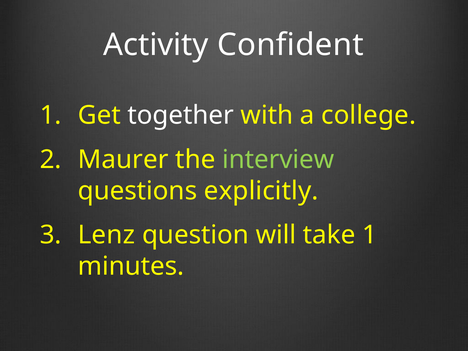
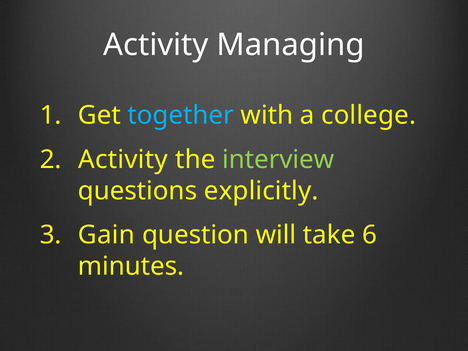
Confident: Confident -> Managing
together colour: white -> light blue
Maurer at (123, 160): Maurer -> Activity
Lenz: Lenz -> Gain
take 1: 1 -> 6
